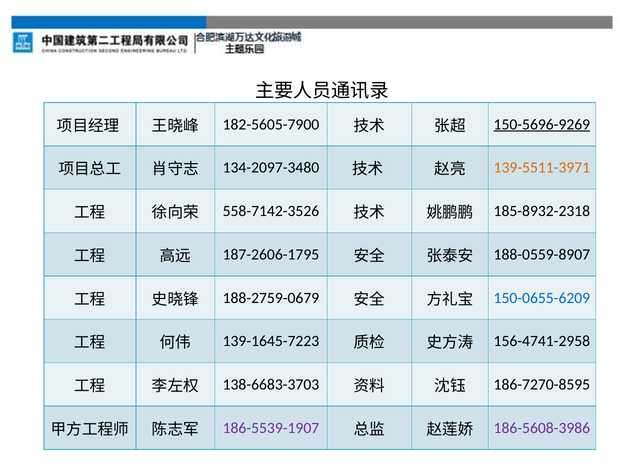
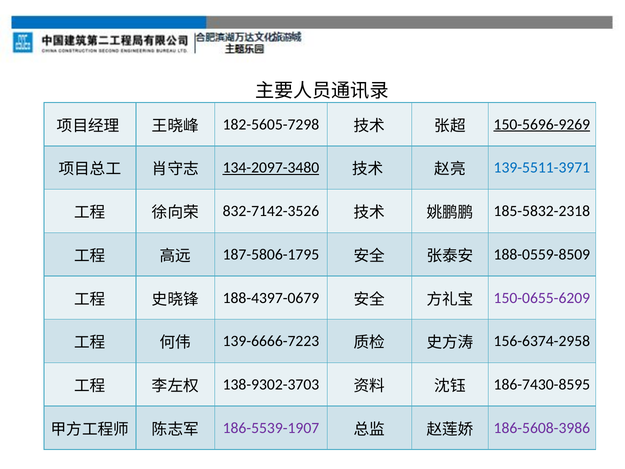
182-5605-7900: 182-5605-7900 -> 182-5605-7298
134-2097-3480 underline: none -> present
139-5511-3971 colour: orange -> blue
558-7142-3526: 558-7142-3526 -> 832-7142-3526
185-8932-2318: 185-8932-2318 -> 185-5832-2318
187-2606-1795: 187-2606-1795 -> 187-5806-1795
188-0559-8907: 188-0559-8907 -> 188-0559-8509
188-2759-0679: 188-2759-0679 -> 188-4397-0679
150-0655-6209 colour: blue -> purple
139-1645-7223: 139-1645-7223 -> 139-6666-7223
156-4741-2958: 156-4741-2958 -> 156-6374-2958
138-6683-3703: 138-6683-3703 -> 138-9302-3703
186-7270-8595: 186-7270-8595 -> 186-7430-8595
